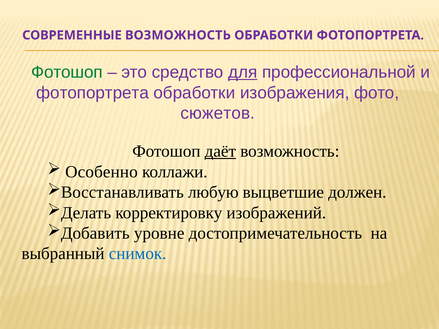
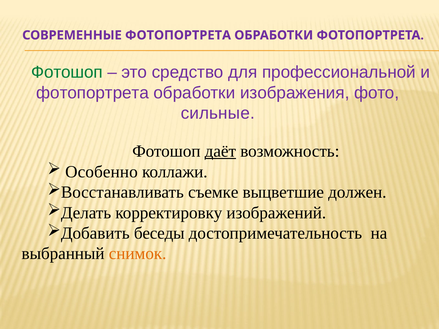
СОВРЕМЕННЫЕ ВОЗМОЖНОСТЬ: ВОЗМОЖНОСТЬ -> ФОТОПОРТРЕТА
для underline: present -> none
сюжетов: сюжетов -> сильные
любую: любую -> съемке
уровне: уровне -> беседы
снимок colour: blue -> orange
